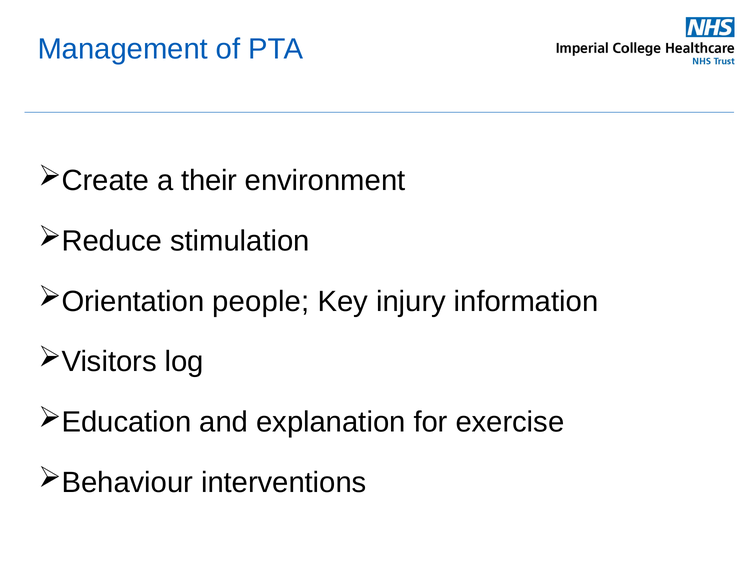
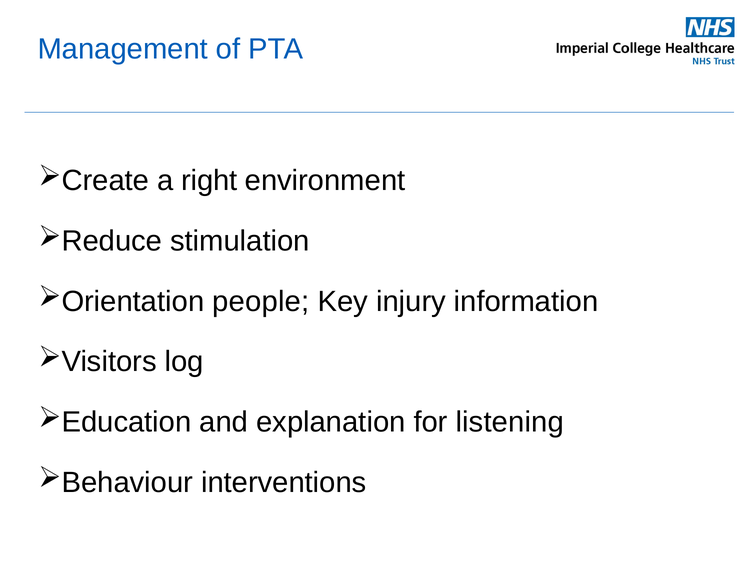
their: their -> right
exercise: exercise -> listening
